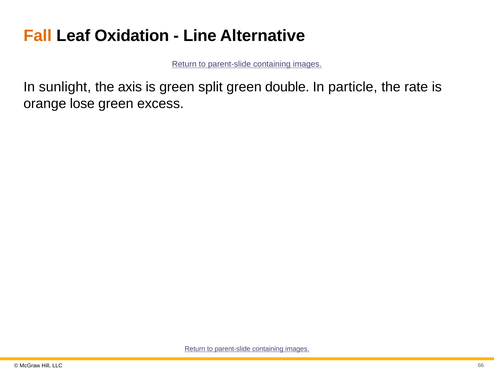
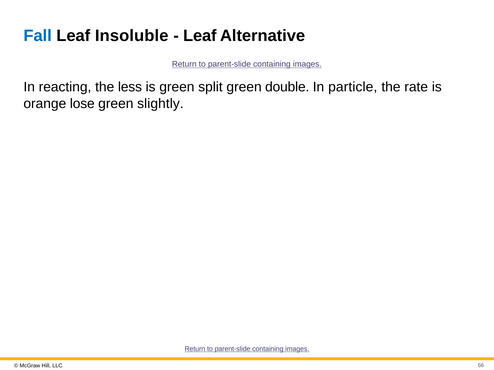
Fall colour: orange -> blue
Oxidation: Oxidation -> Insoluble
Line at (200, 36): Line -> Leaf
sunlight: sunlight -> reacting
axis: axis -> less
excess: excess -> slightly
